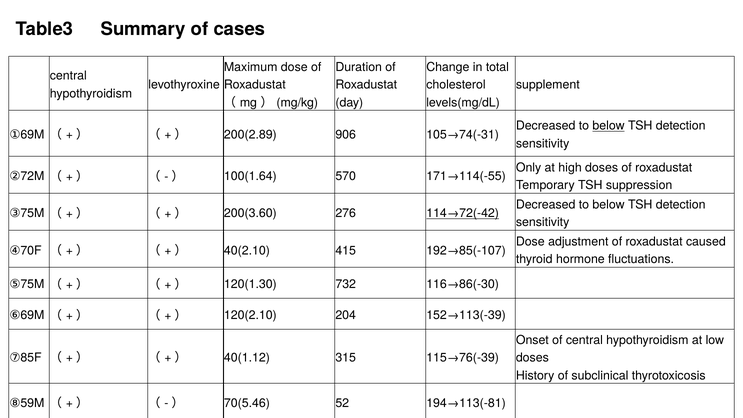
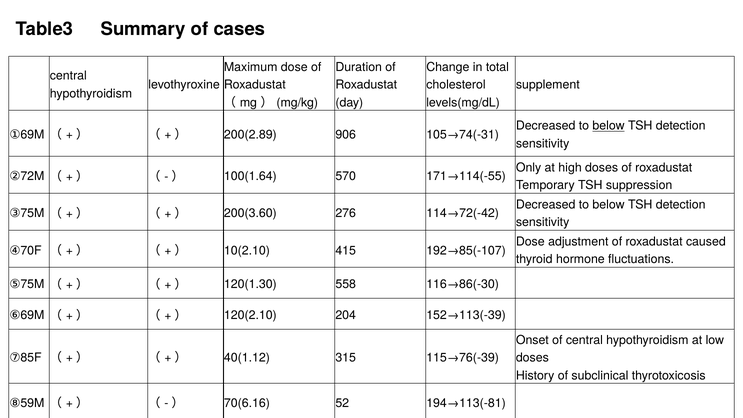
114→72(-42 underline: present -> none
40(2.10: 40(2.10 -> 10(2.10
732: 732 -> 558
70(5.46: 70(5.46 -> 70(6.16
